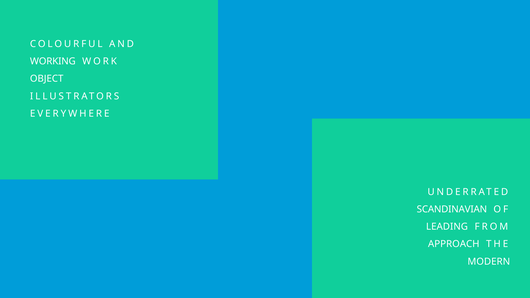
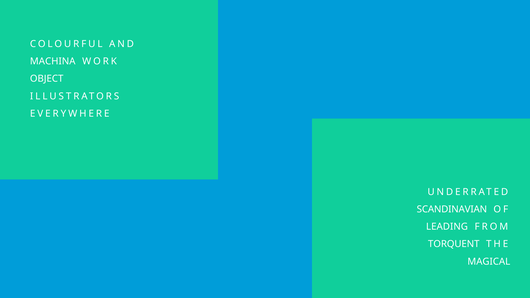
WORKING: WORKING -> MACHINA
APPROACH: APPROACH -> TORQUENT
MODERN: MODERN -> MAGICAL
